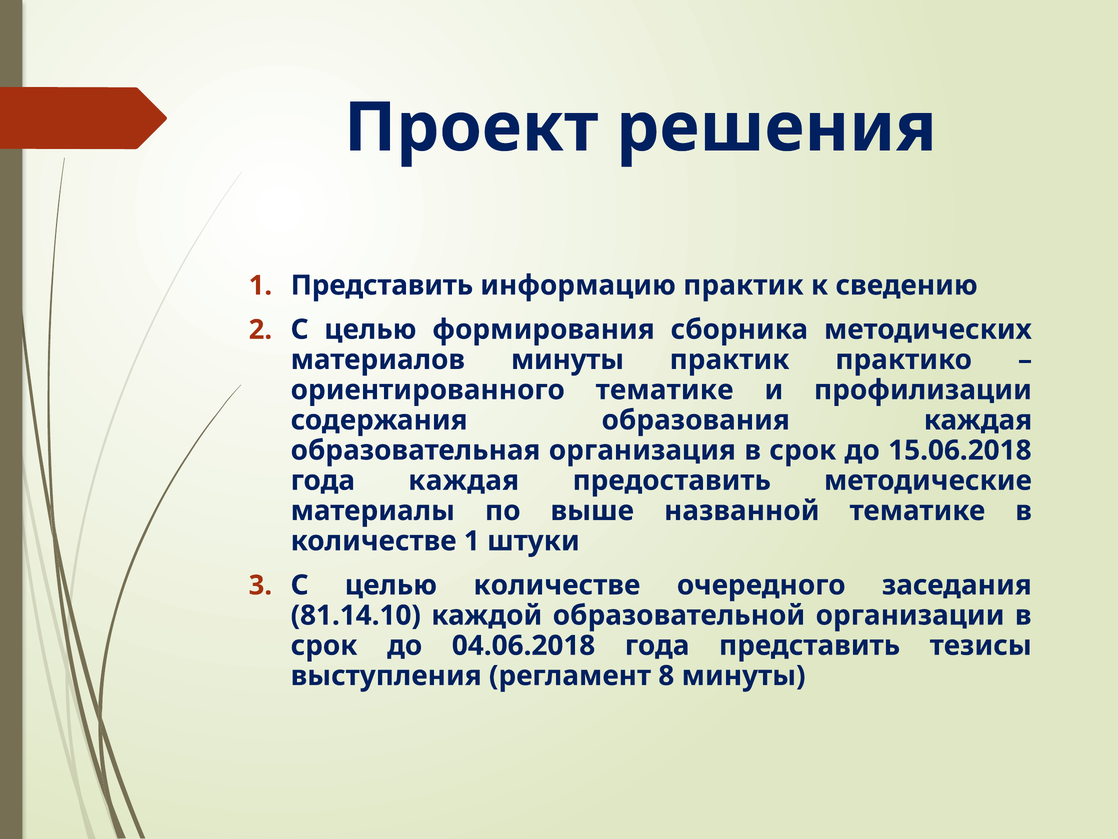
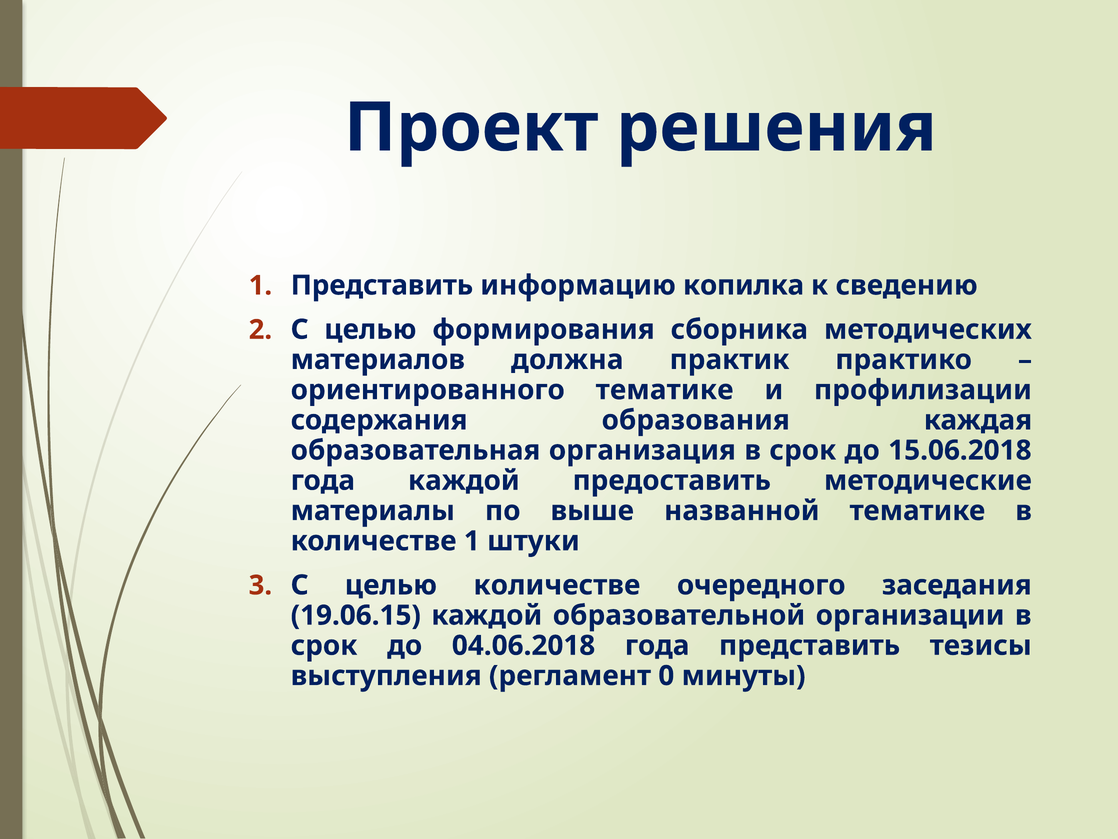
информацию практик: практик -> копилка
материалов минуты: минуты -> должна
года каждая: каждая -> каждой
81.14.10: 81.14.10 -> 19.06.15
8: 8 -> 0
